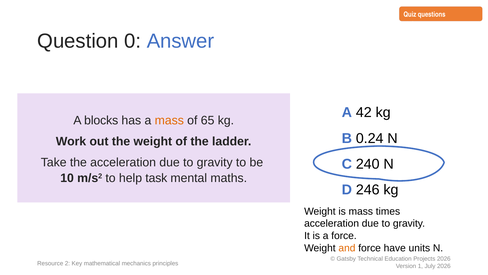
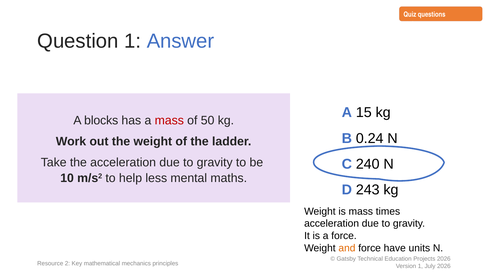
Question 0: 0 -> 1
42: 42 -> 15
mass at (169, 120) colour: orange -> red
65: 65 -> 50
task: task -> less
246: 246 -> 243
